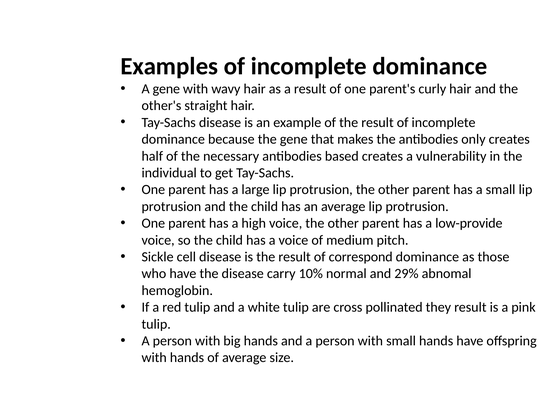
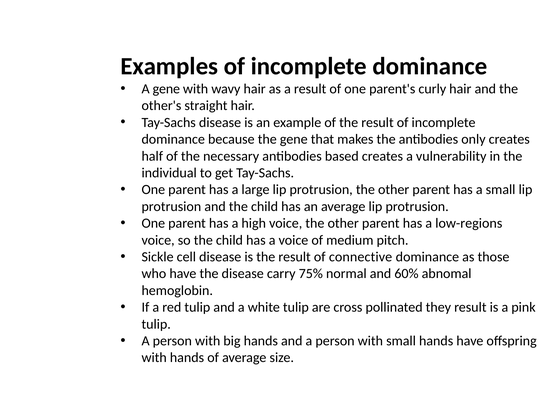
low-provide: low-provide -> low-regions
correspond: correspond -> connective
10%: 10% -> 75%
29%: 29% -> 60%
